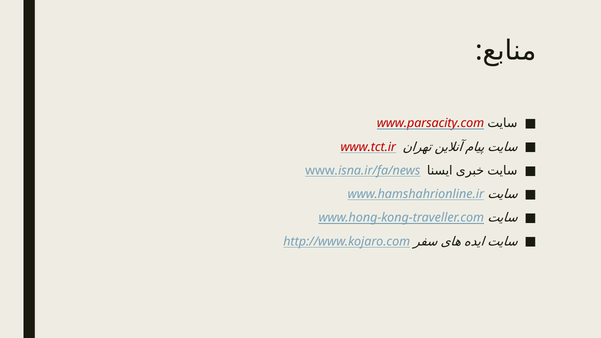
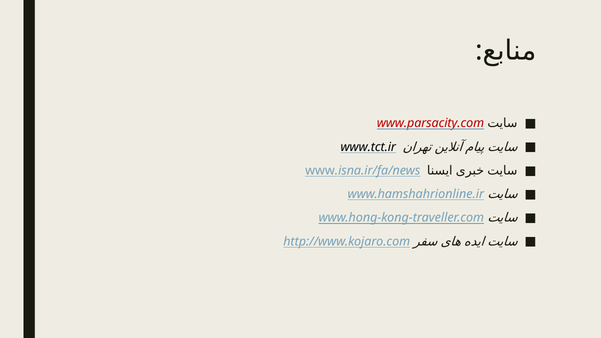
www.tct.ir colour: red -> black
